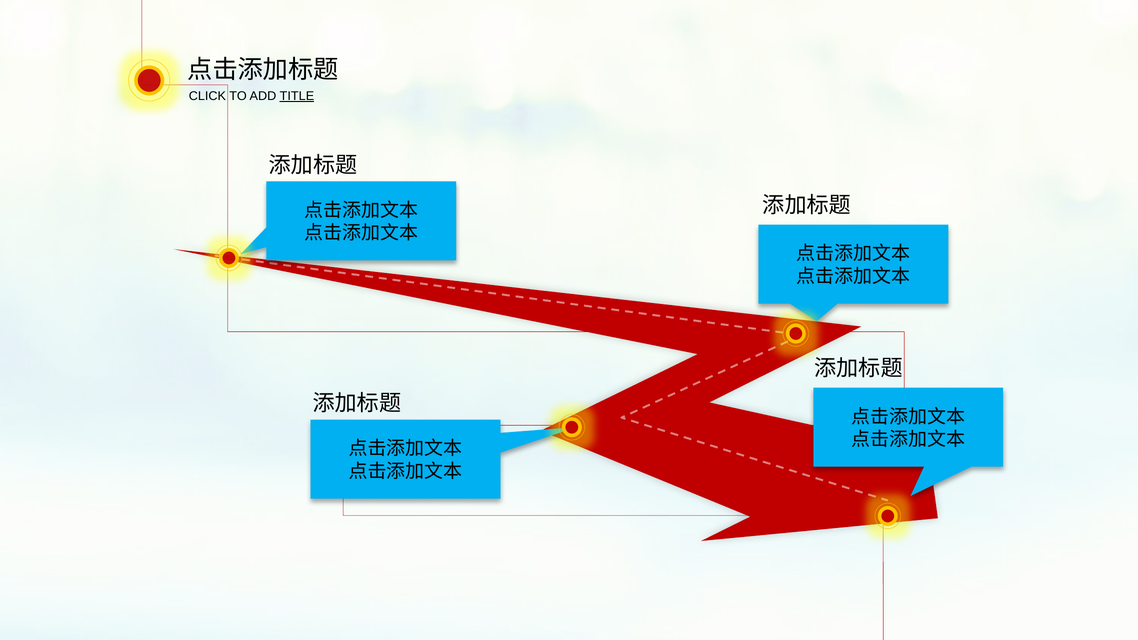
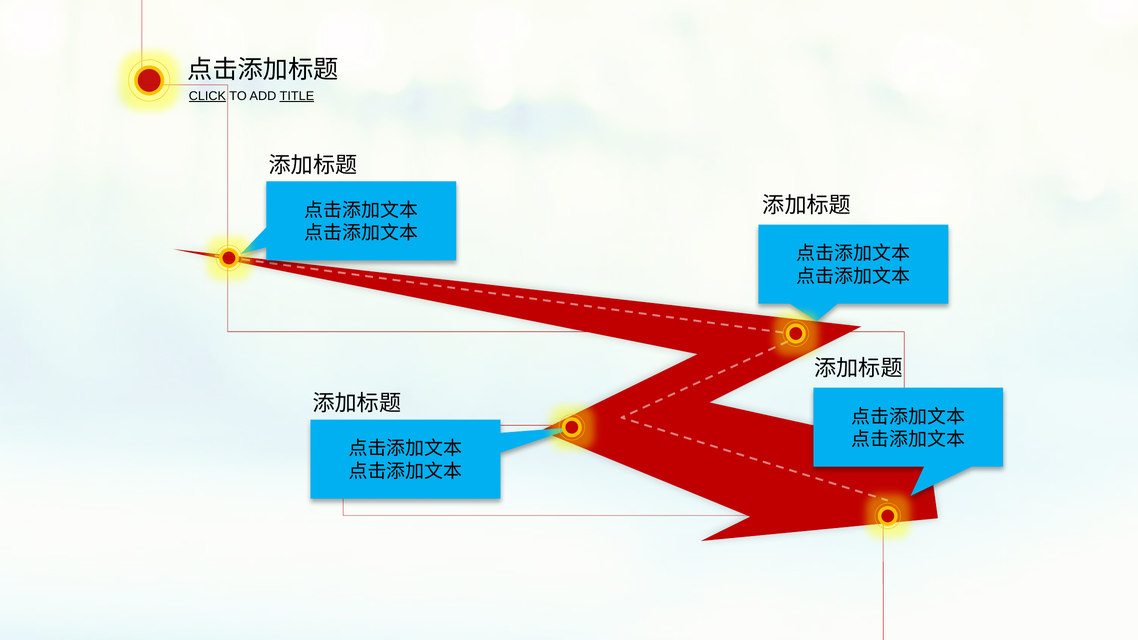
CLICK underline: none -> present
